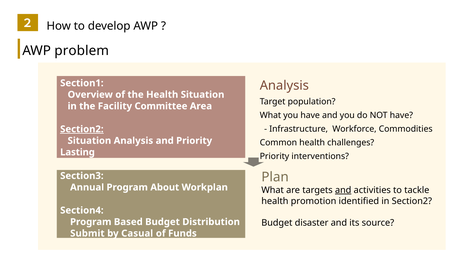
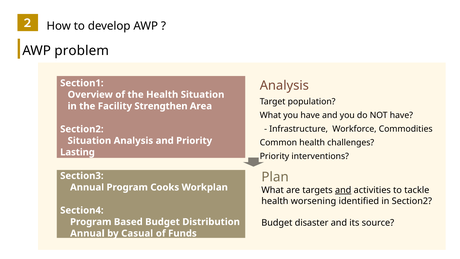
Committee: Committee -> Strengthen
Section2 at (82, 129) underline: present -> none
About: About -> Cooks
promotion: promotion -> worsening
Submit at (87, 233): Submit -> Annual
